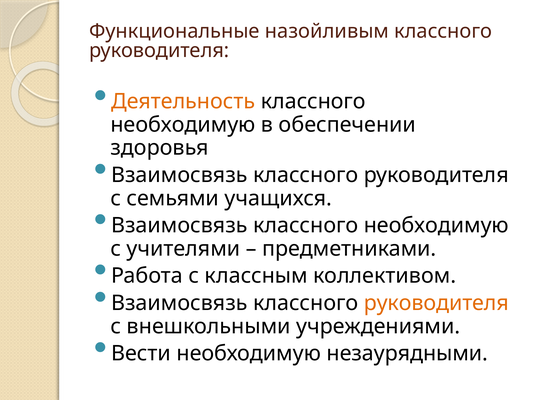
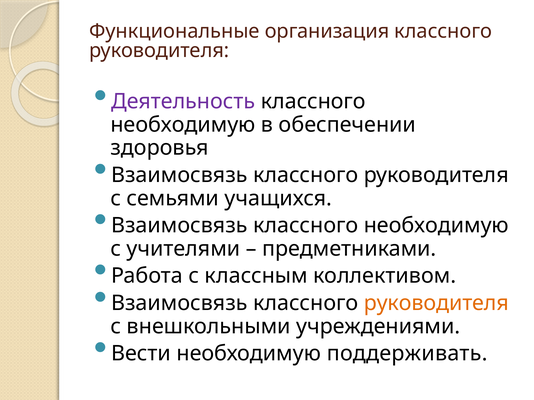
назойливым: назойливым -> организация
Деятельность colour: orange -> purple
незаурядными: незаурядными -> поддерживать
